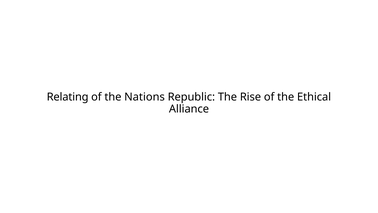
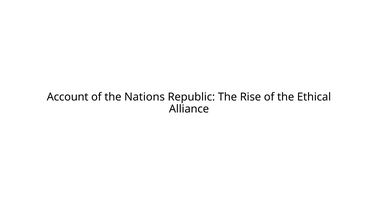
Relating: Relating -> Account
